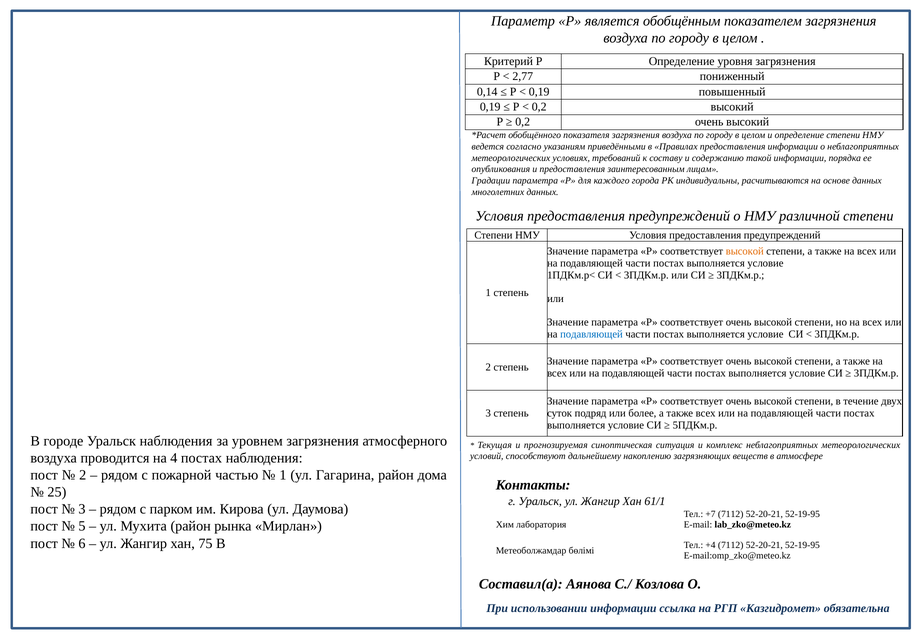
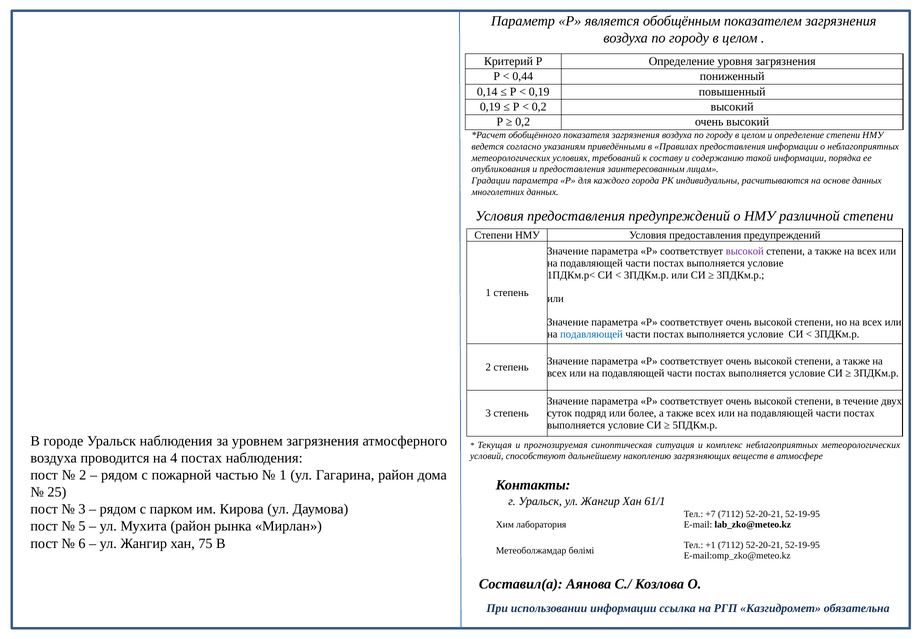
2,77: 2,77 -> 0,44
высокой at (745, 251) colour: orange -> purple
+4: +4 -> +1
